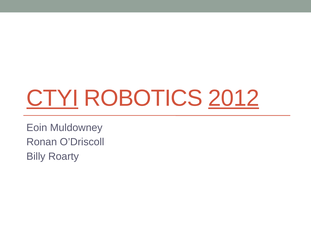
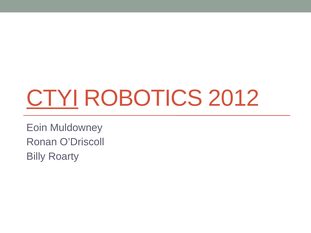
2012 underline: present -> none
